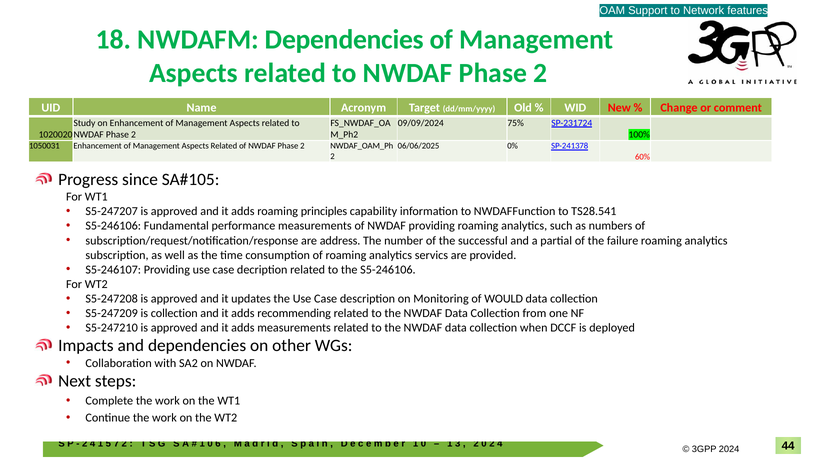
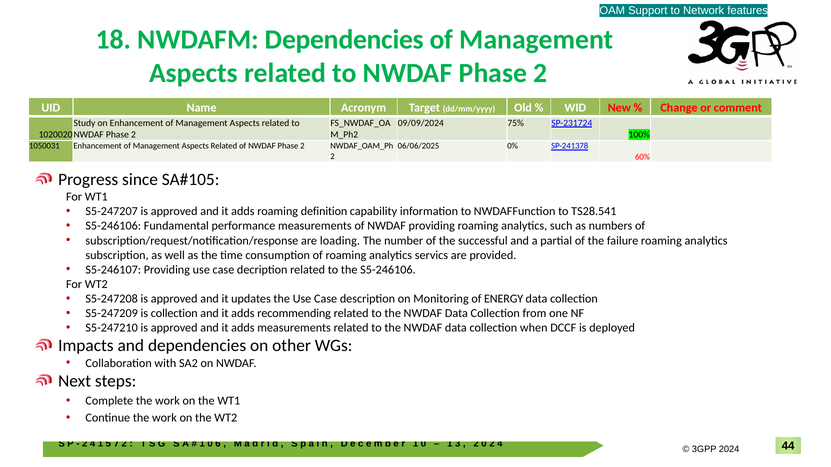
principles: principles -> definition
address: address -> loading
WOULD: WOULD -> ENERGY
